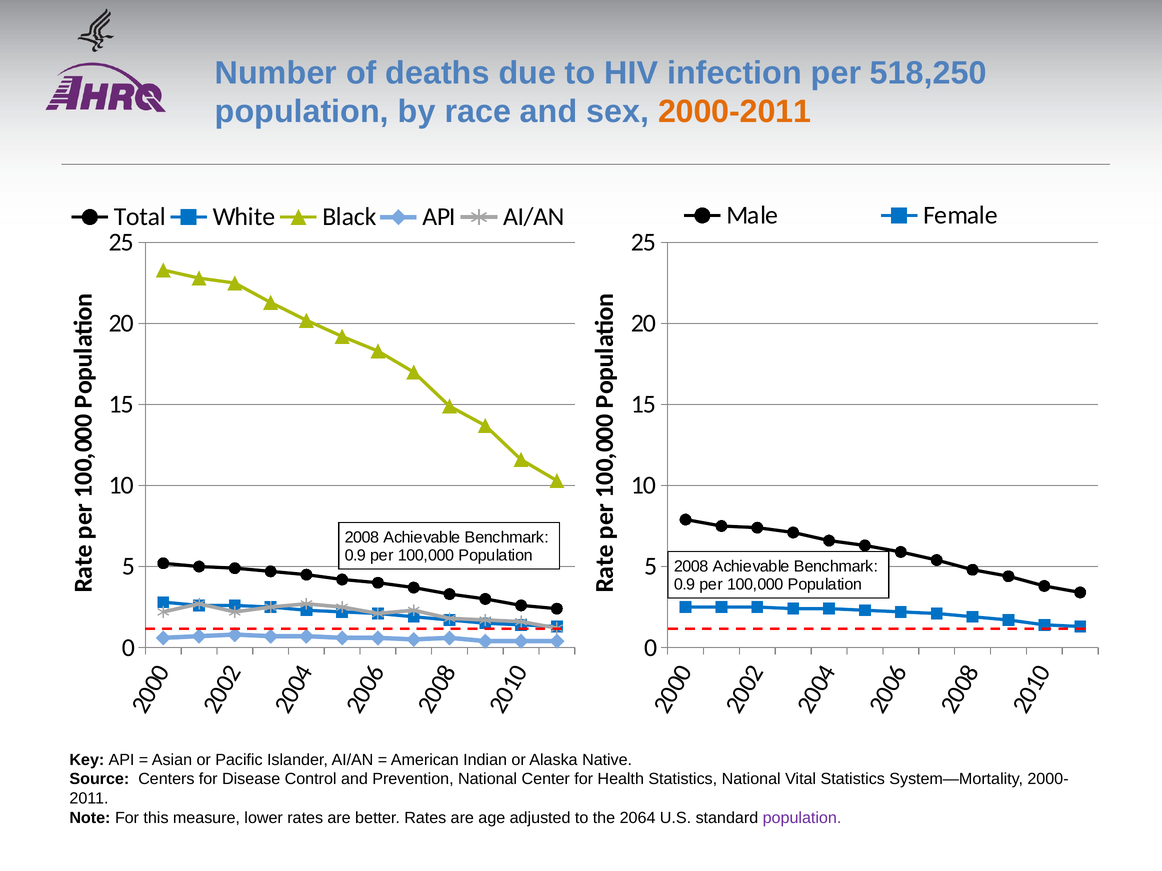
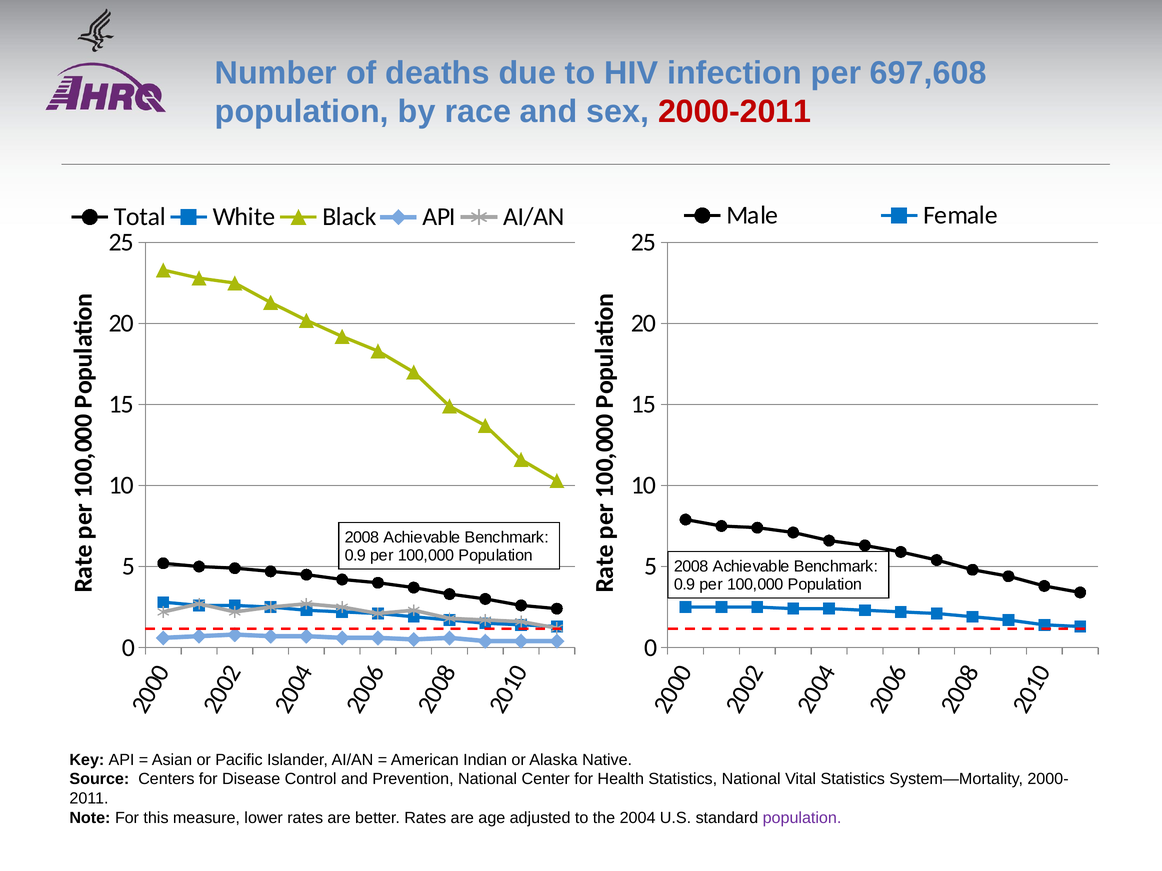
518,250: 518,250 -> 697,608
2000-2011 colour: orange -> red
2064: 2064 -> 2004
